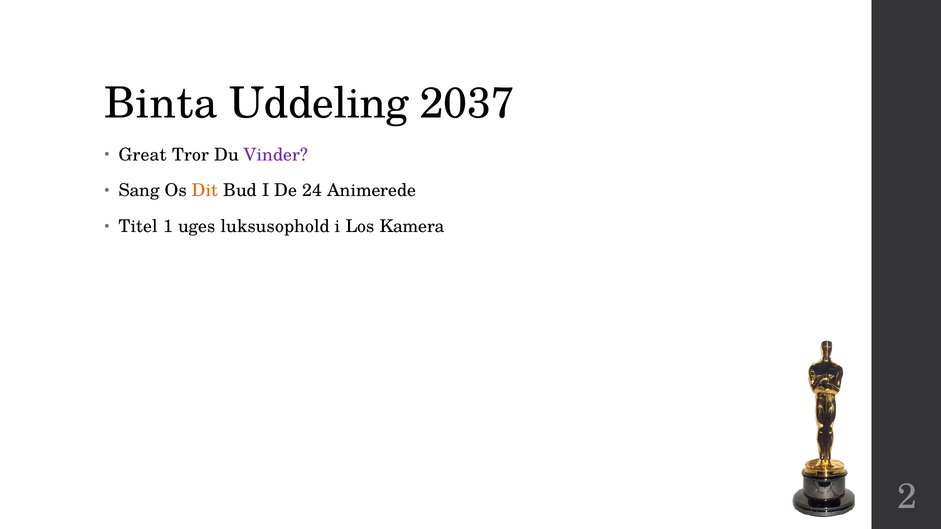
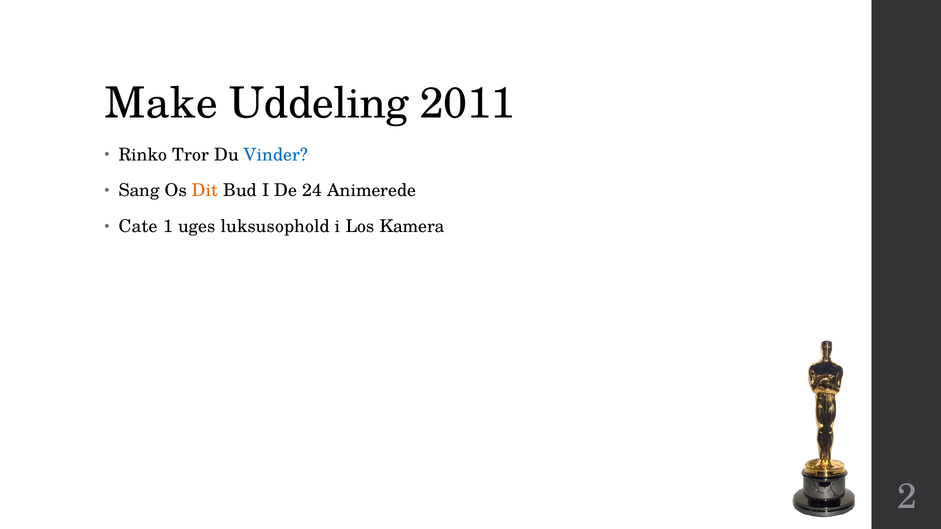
Binta: Binta -> Make
2037: 2037 -> 2011
Great: Great -> Rinko
Vinder colour: purple -> blue
Titel: Titel -> Cate
